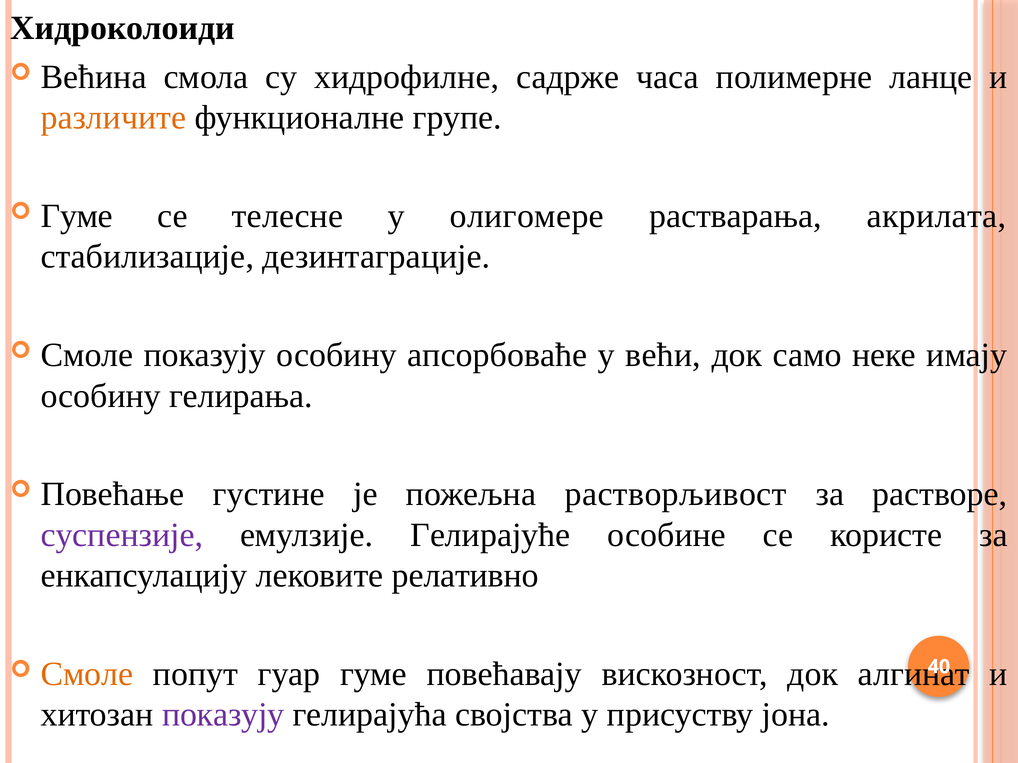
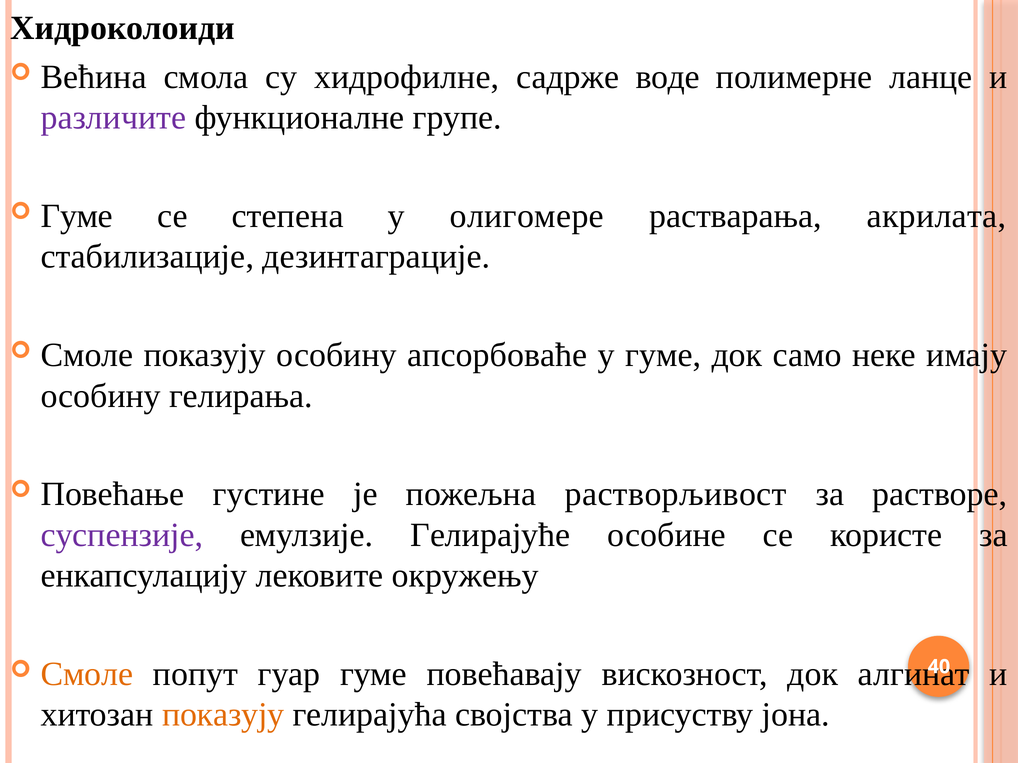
часа: часа -> воде
различите colour: orange -> purple
телесне: телесне -> степена
у већи: већи -> гуме
релативно: релативно -> окружењу
показују at (223, 715) colour: purple -> orange
